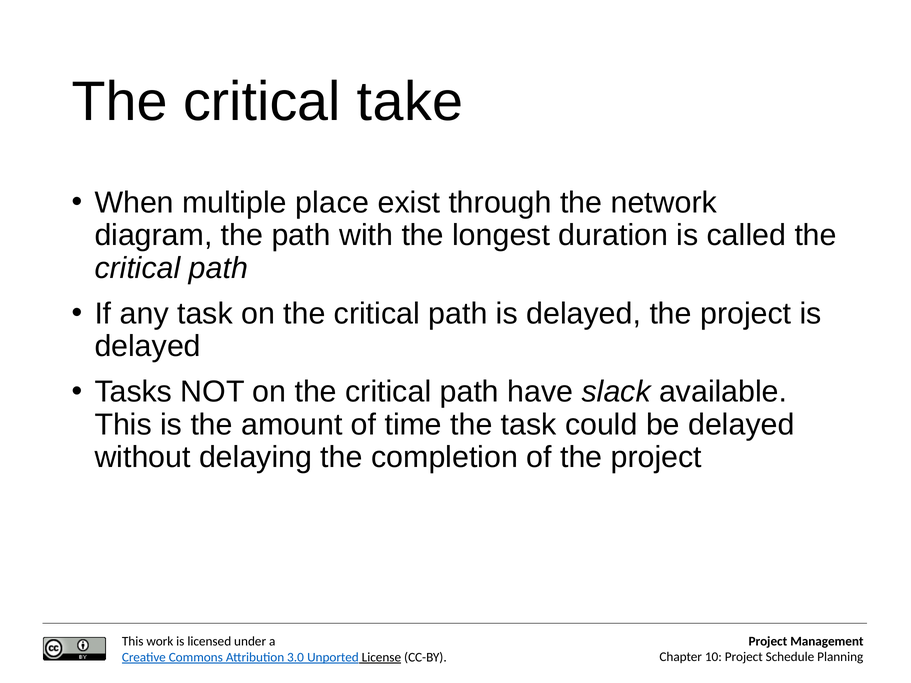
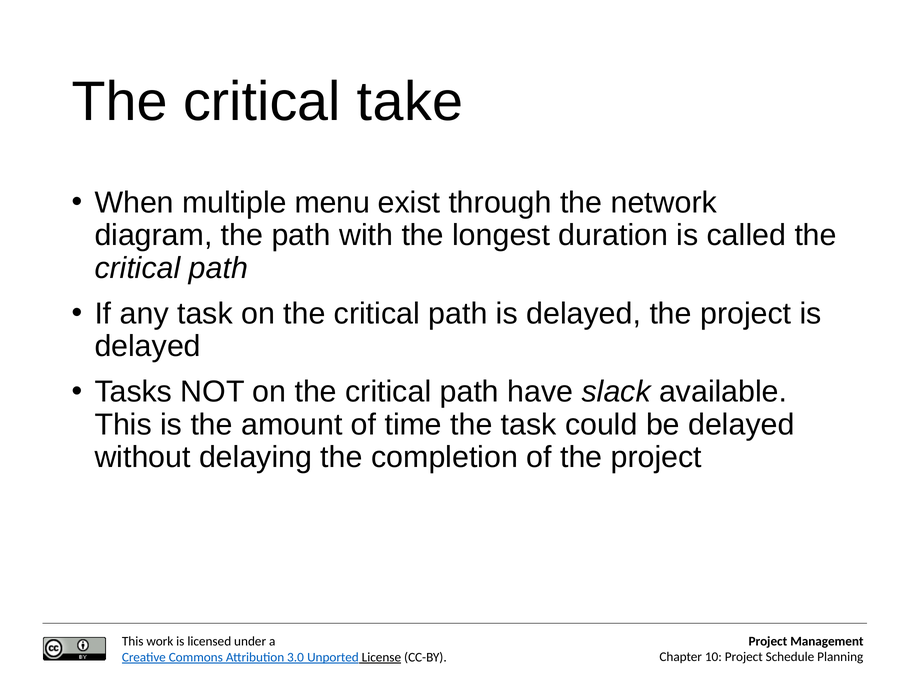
place: place -> menu
